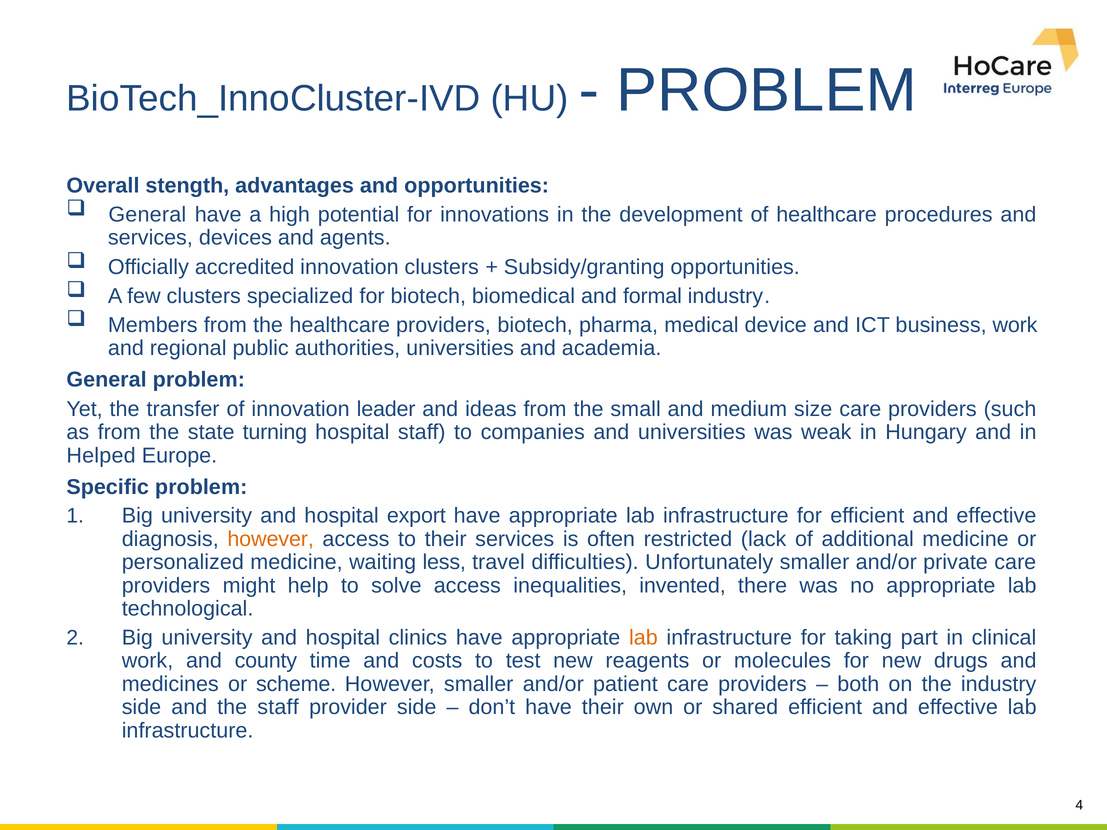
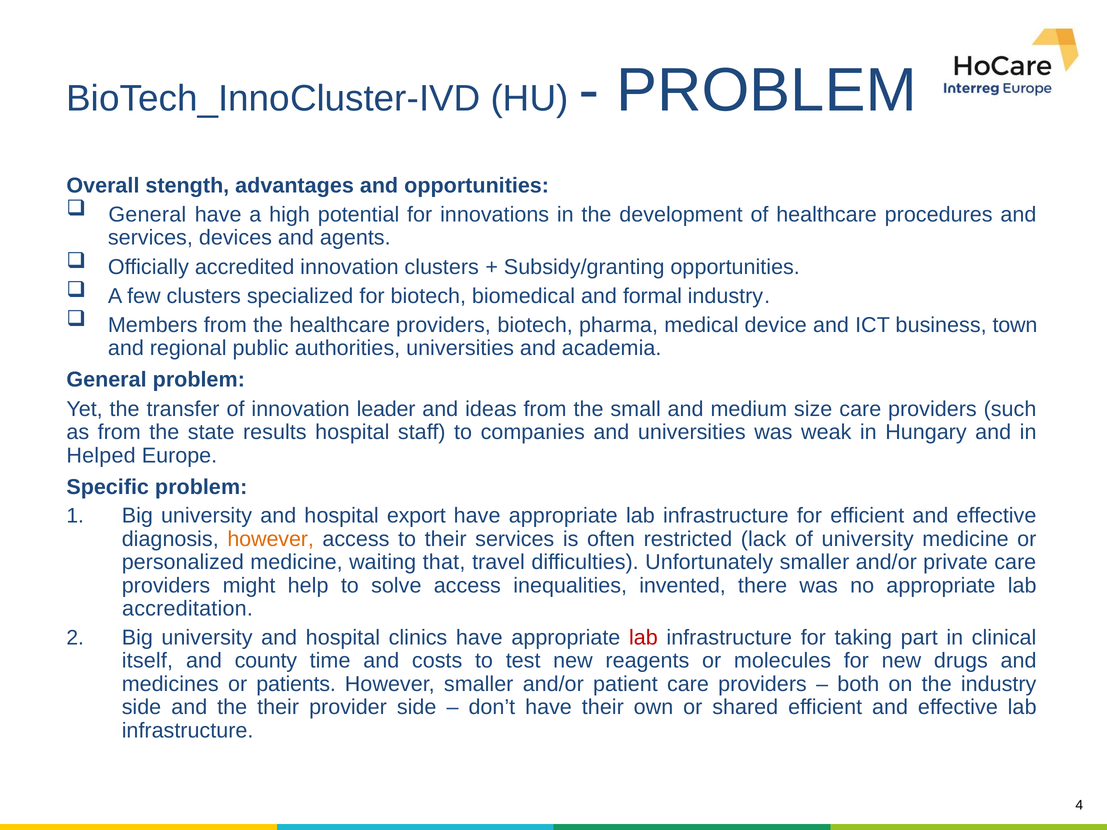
business work: work -> town
turning: turning -> results
of additional: additional -> university
less: less -> that
technological: technological -> accreditation
lab at (643, 638) colour: orange -> red
work at (147, 661): work -> itself
scheme: scheme -> patients
the staff: staff -> their
